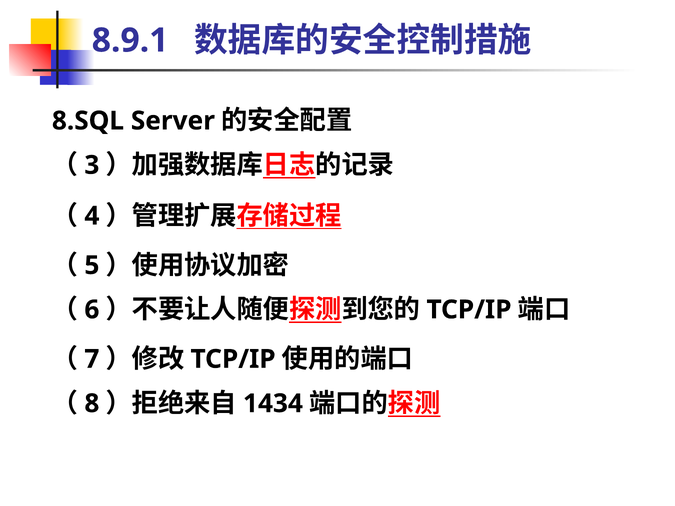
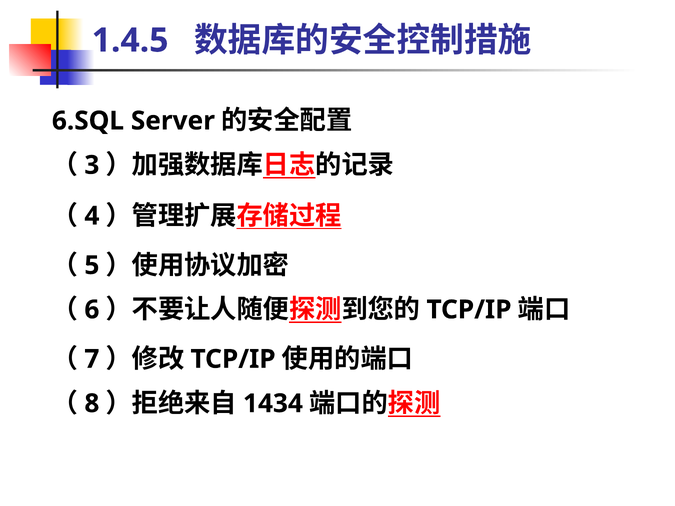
8.9.1: 8.9.1 -> 1.4.5
8.SQL: 8.SQL -> 6.SQL
